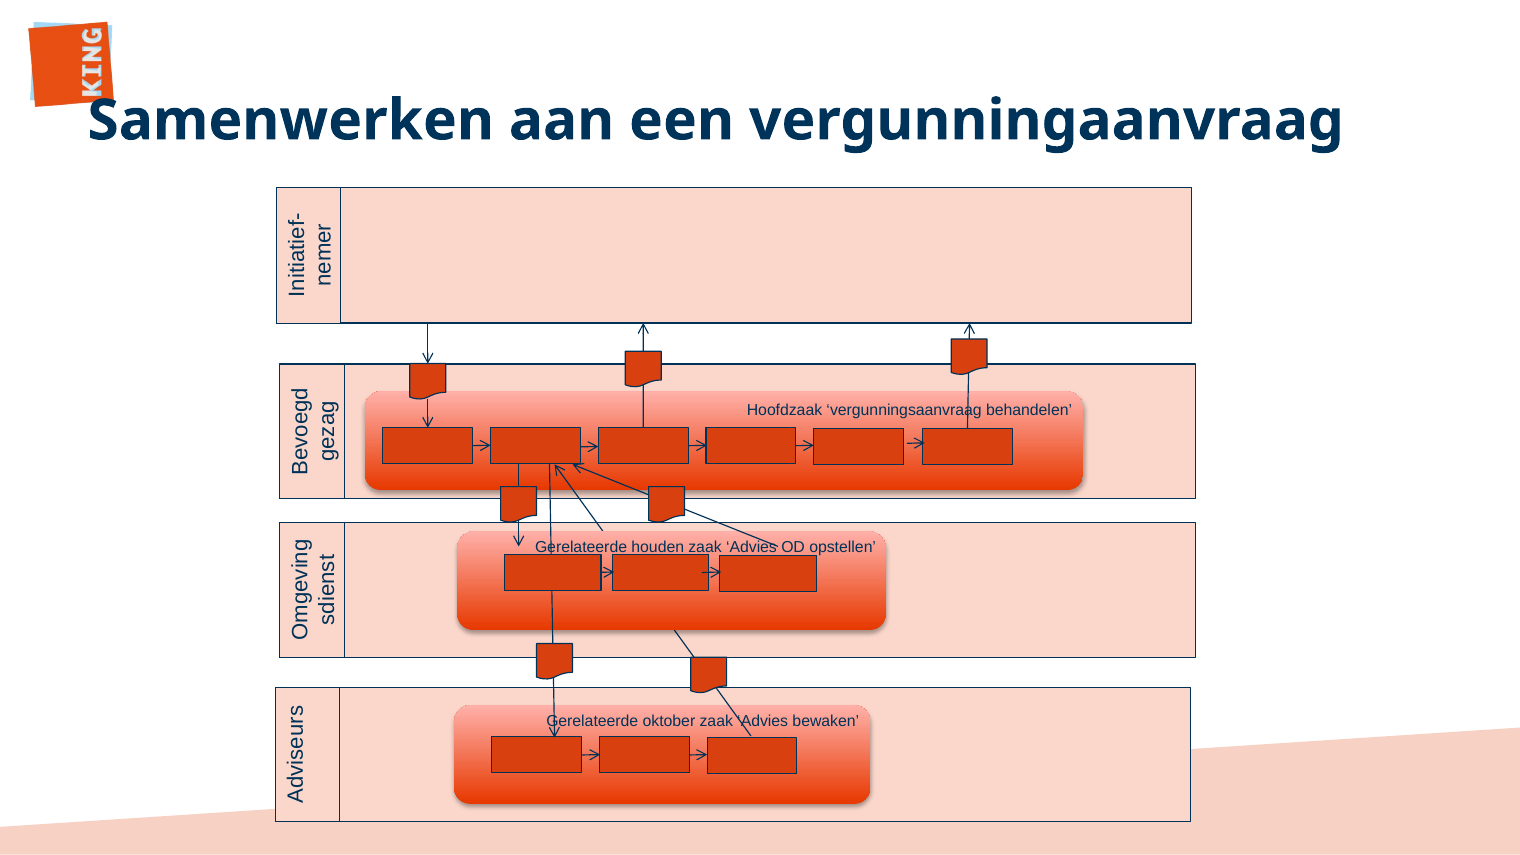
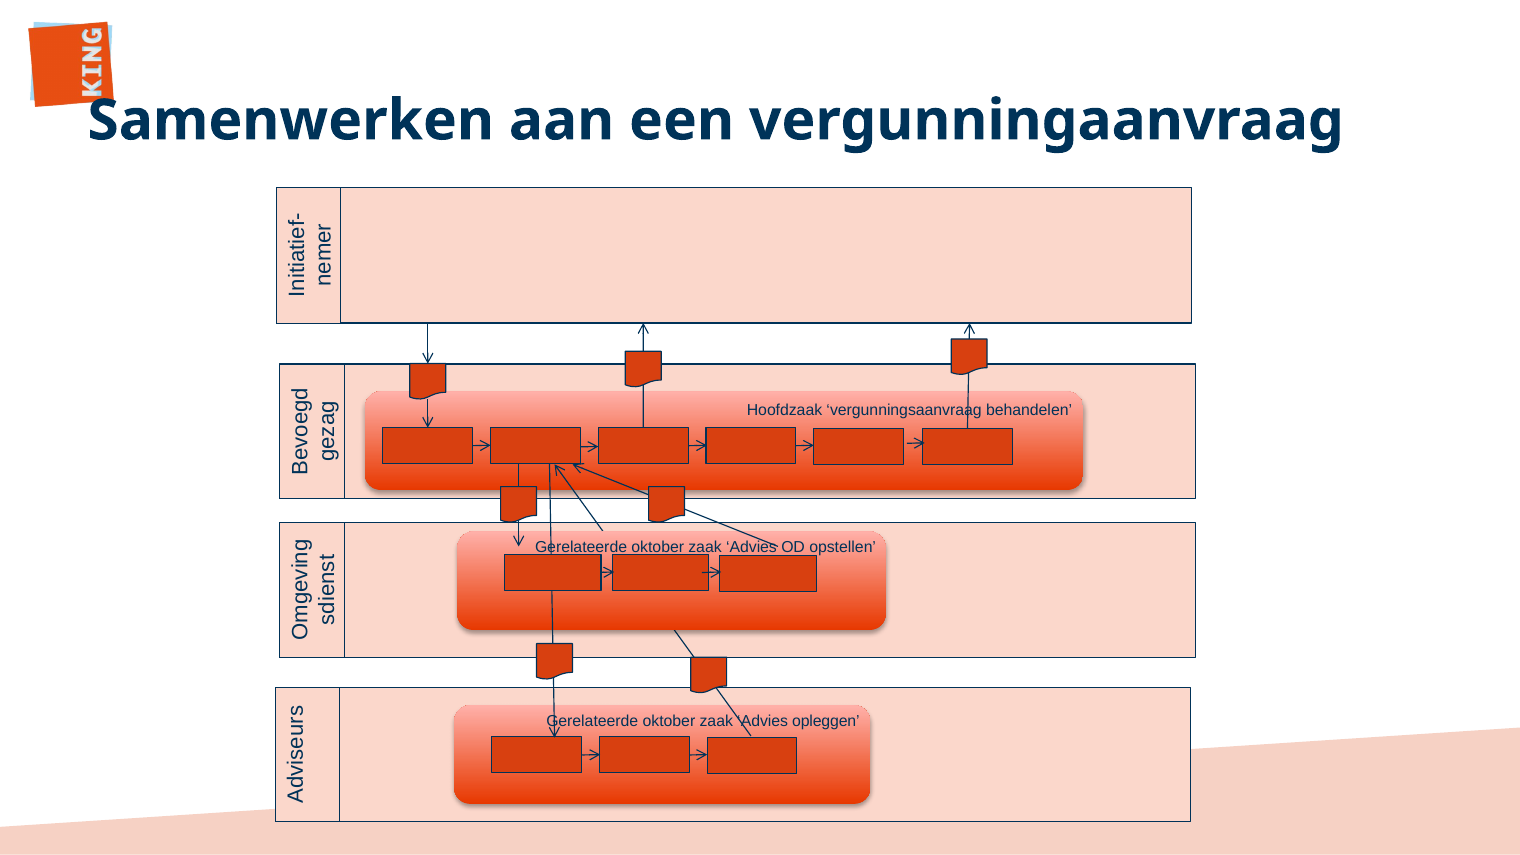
houden at (658, 548): houden -> oktober
bewaken: bewaken -> opleggen
